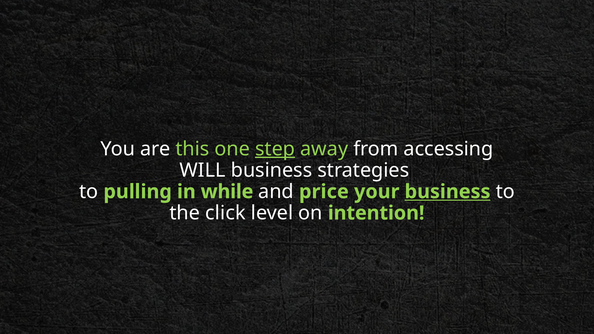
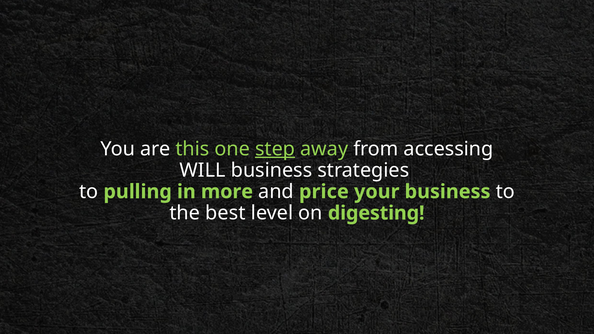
while: while -> more
business at (448, 192) underline: present -> none
click: click -> best
intention: intention -> digesting
